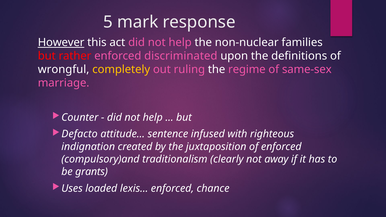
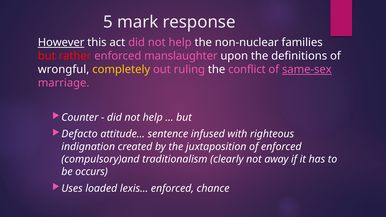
discriminated: discriminated -> manslaughter
regime: regime -> conflict
same-sex underline: none -> present
grants: grants -> occurs
